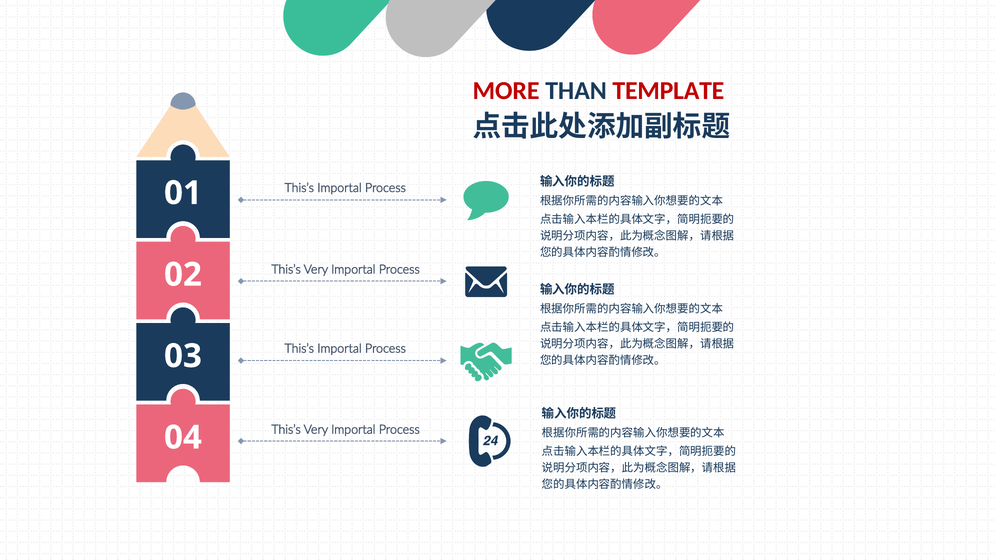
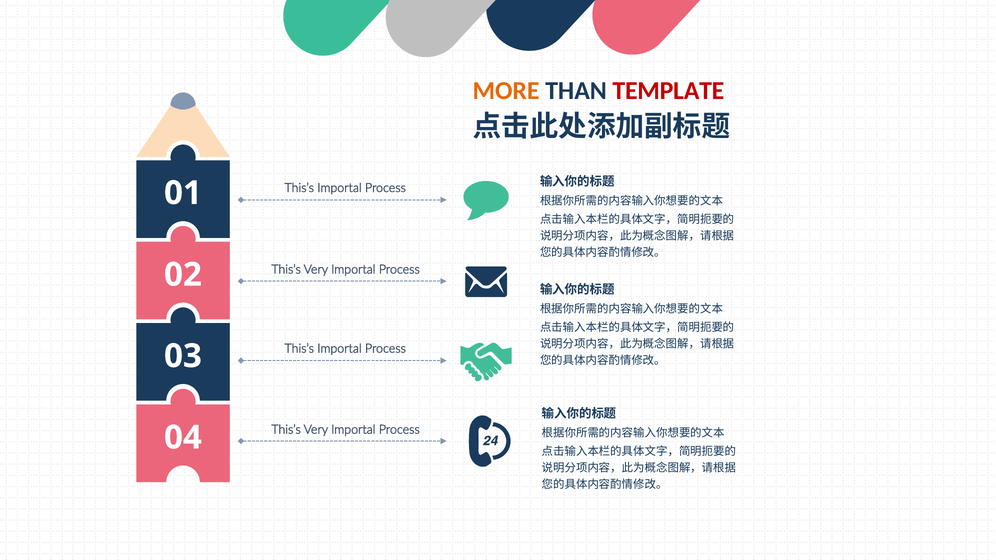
MORE colour: red -> orange
